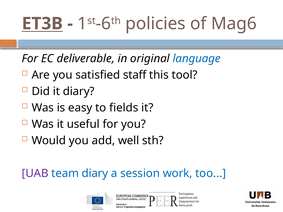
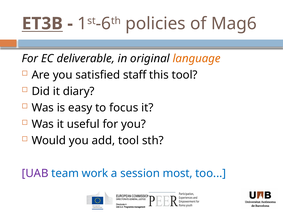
language colour: blue -> orange
fields: fields -> focus
add well: well -> tool
team diary: diary -> work
work: work -> most
